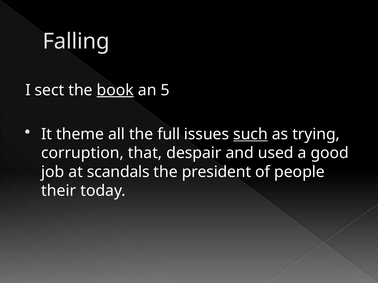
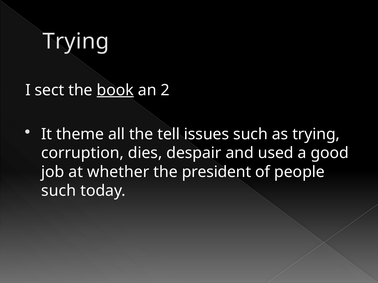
Falling at (76, 42): Falling -> Trying
5: 5 -> 2
full: full -> tell
such at (251, 134) underline: present -> none
that: that -> dies
scandals: scandals -> whether
their at (59, 191): their -> such
